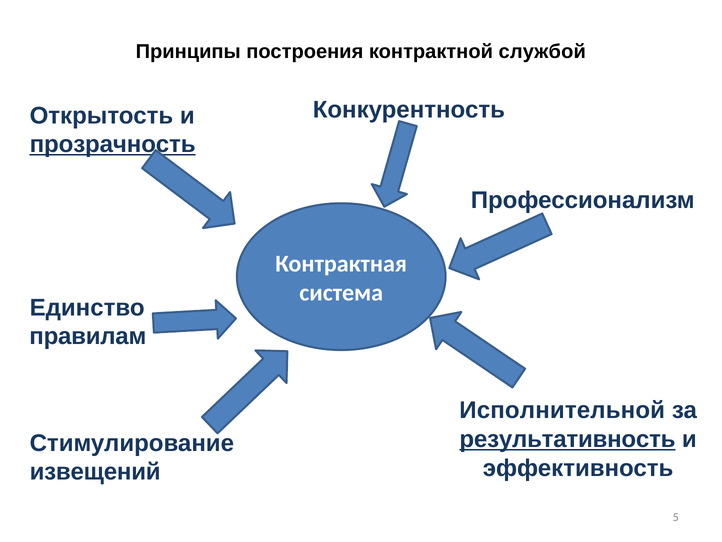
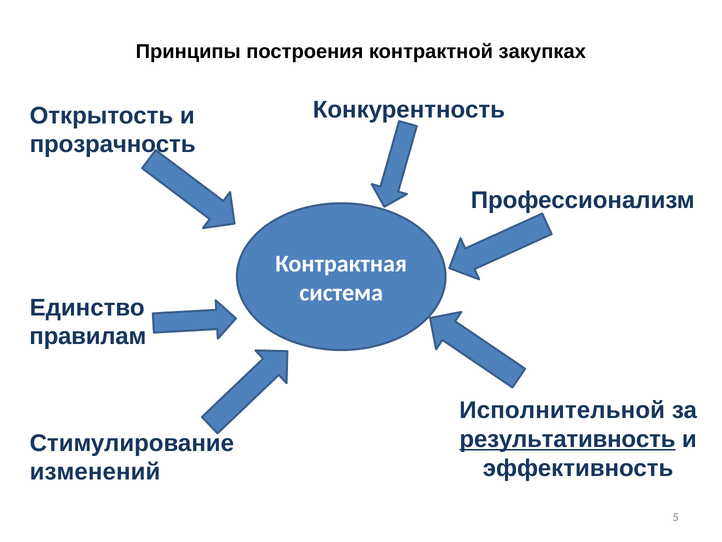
службой: службой -> закупках
прозрачность underline: present -> none
извещений: извещений -> изменений
